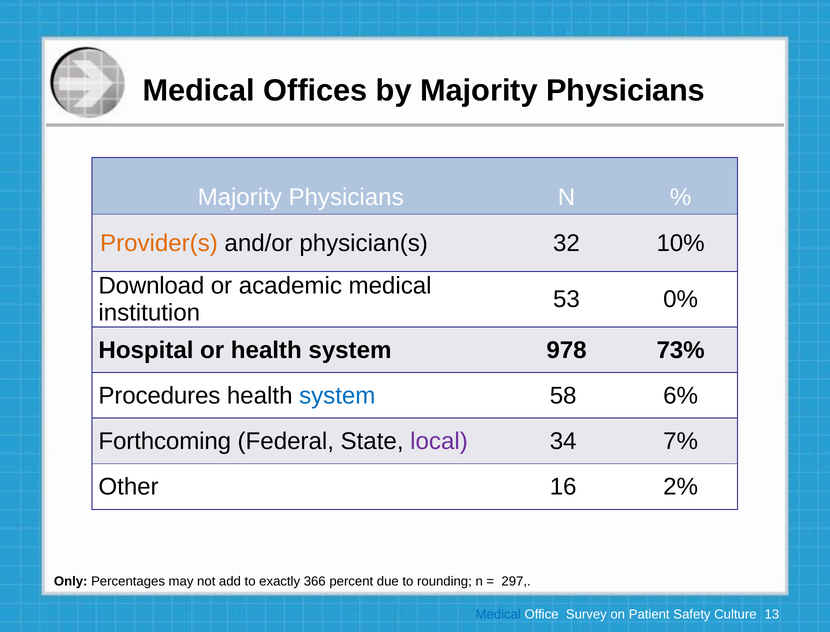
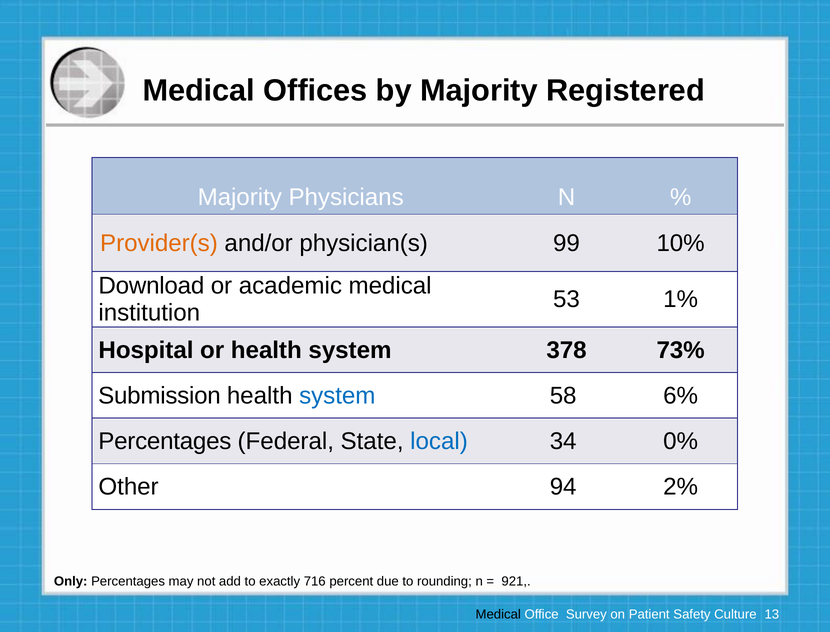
by Majority Physicians: Physicians -> Registered
32: 32 -> 99
0%: 0% -> 1%
978: 978 -> 378
Procedures: Procedures -> Submission
Forthcoming at (165, 442): Forthcoming -> Percentages
local colour: purple -> blue
7%: 7% -> 0%
16: 16 -> 94
366: 366 -> 716
297: 297 -> 921
Medical at (498, 615) colour: blue -> black
